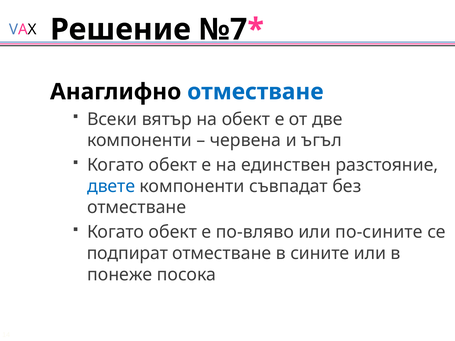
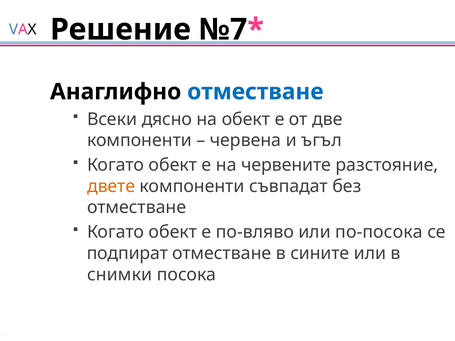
вятър: вятър -> дясно
единствен: единствен -> червените
двете colour: blue -> orange
по-сините: по-сините -> по-посока
понеже: понеже -> снимки
